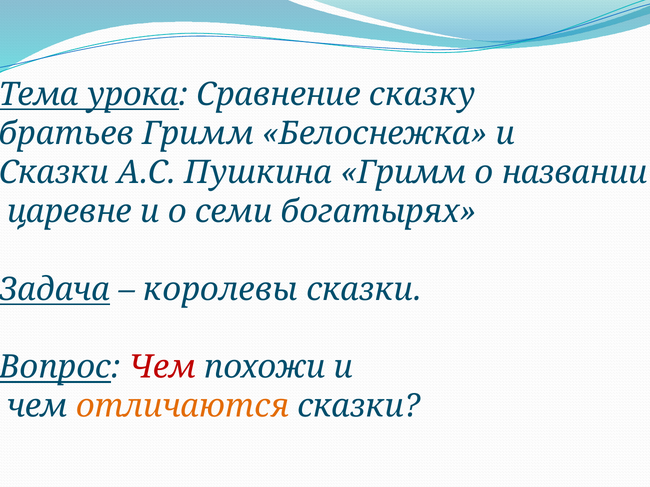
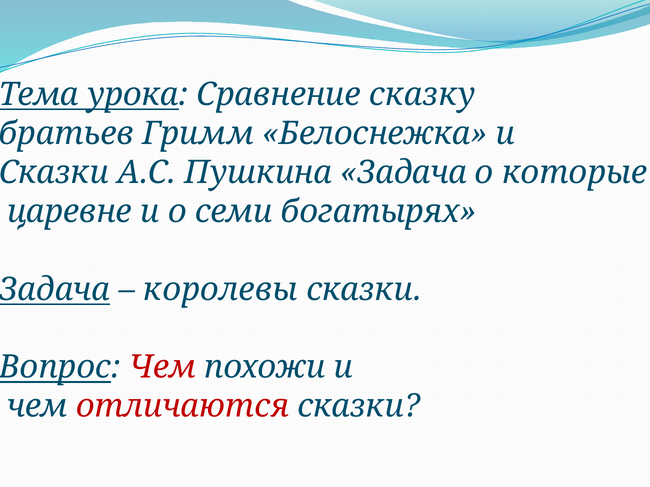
Пушкина Гримм: Гримм -> Задача
названии: названии -> которые
отличаются colour: orange -> red
